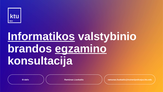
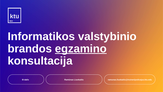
Informatikos underline: present -> none
